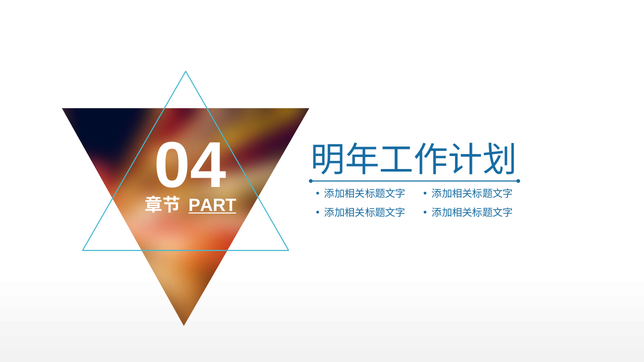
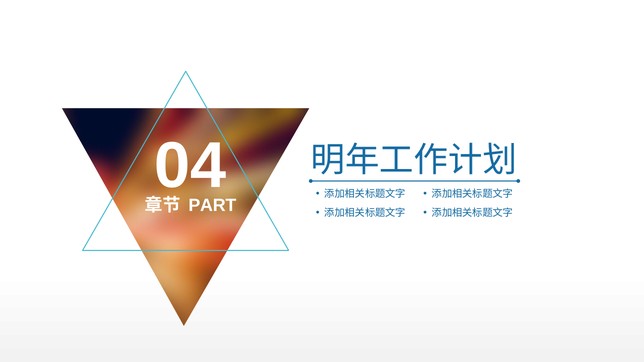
PART underline: present -> none
